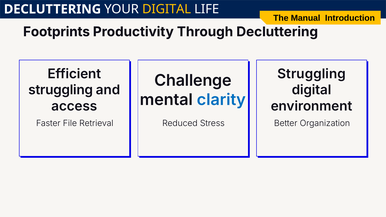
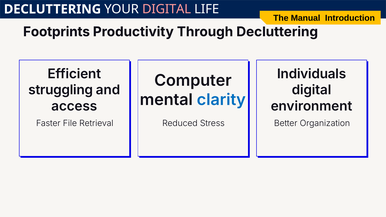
DIGITAL at (167, 9) colour: yellow -> pink
Struggling at (312, 74): Struggling -> Individuals
Challenge: Challenge -> Computer
